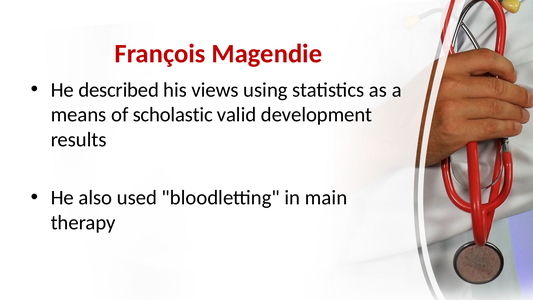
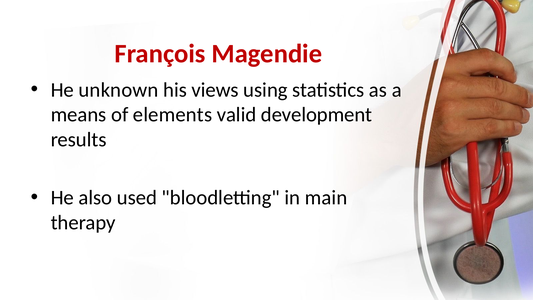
described: described -> unknown
scholastic: scholastic -> elements
